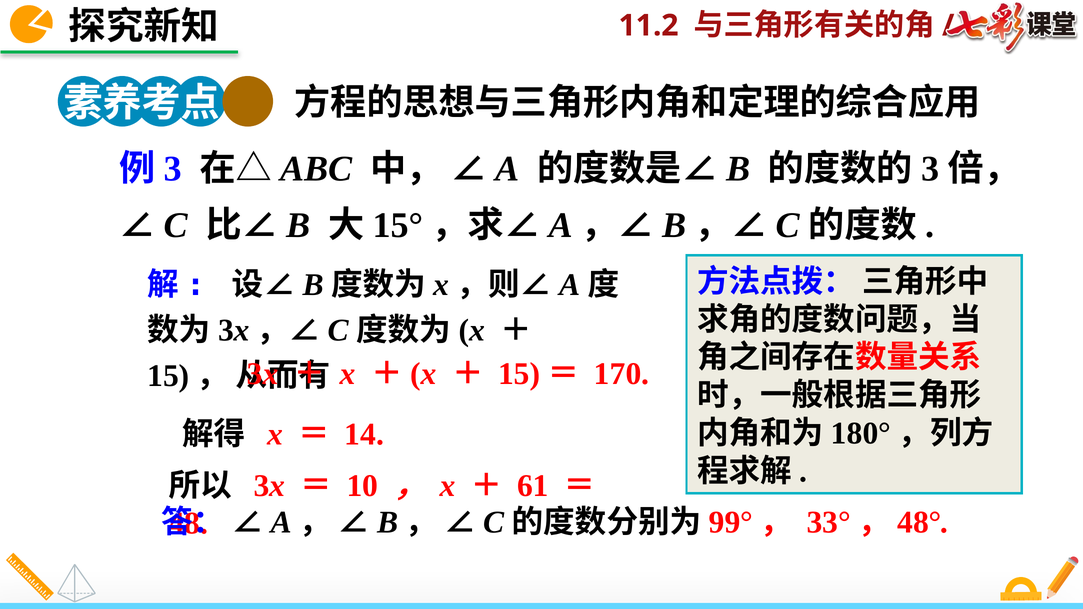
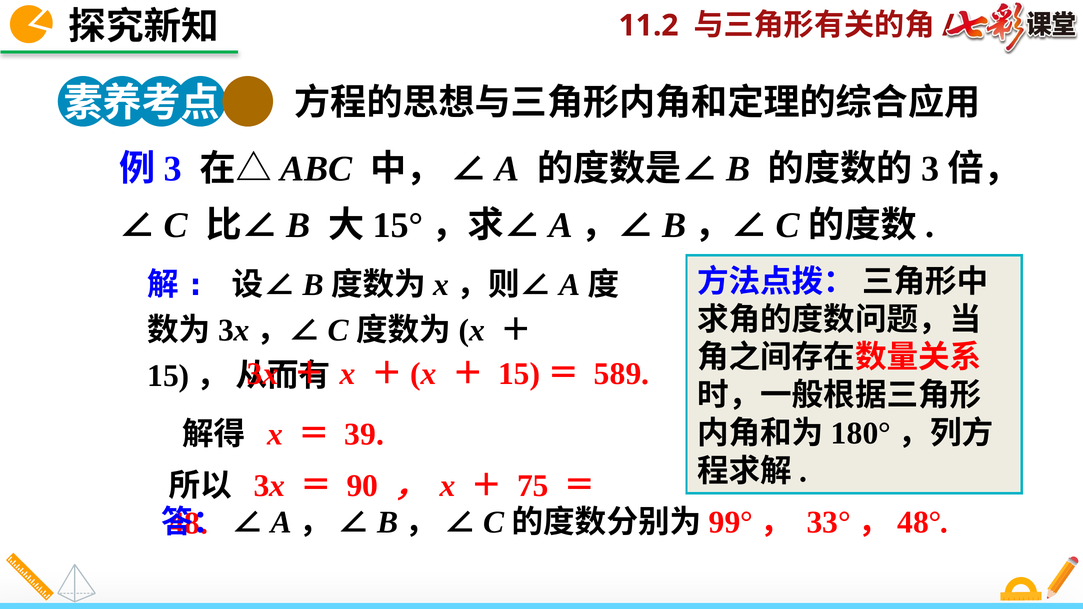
170: 170 -> 589
14: 14 -> 39
10: 10 -> 90
61: 61 -> 75
